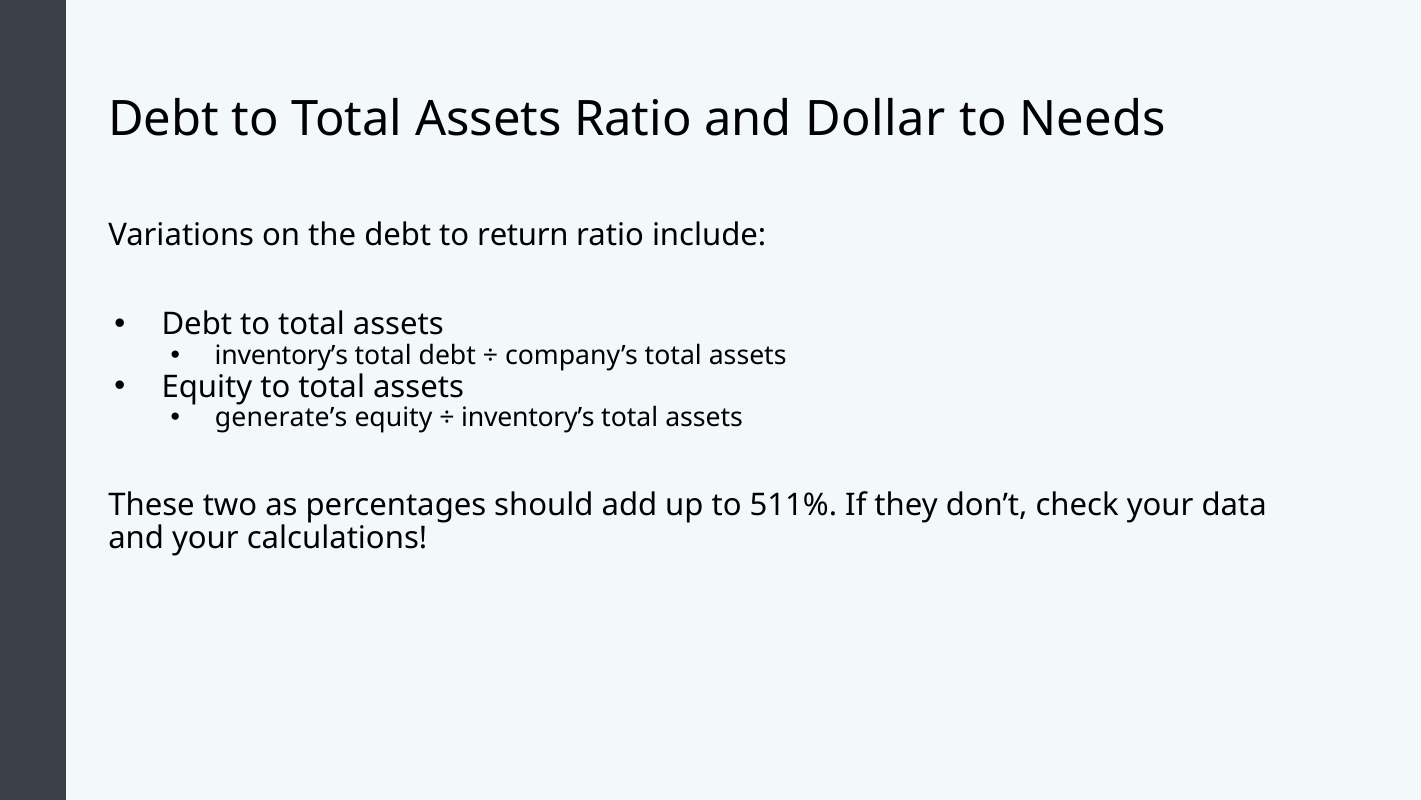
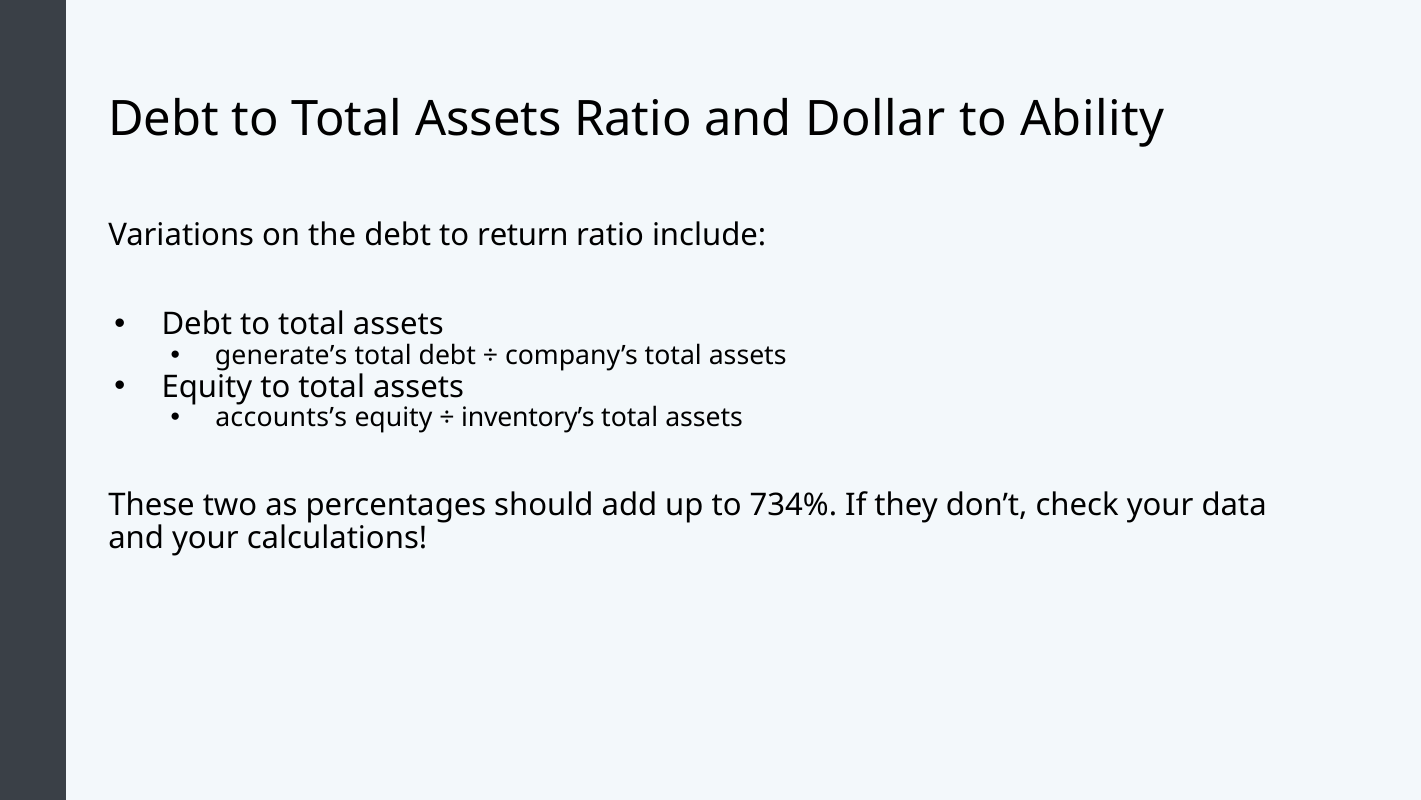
Needs: Needs -> Ability
inventory’s at (281, 355): inventory’s -> generate’s
generate’s: generate’s -> accounts’s
511%: 511% -> 734%
